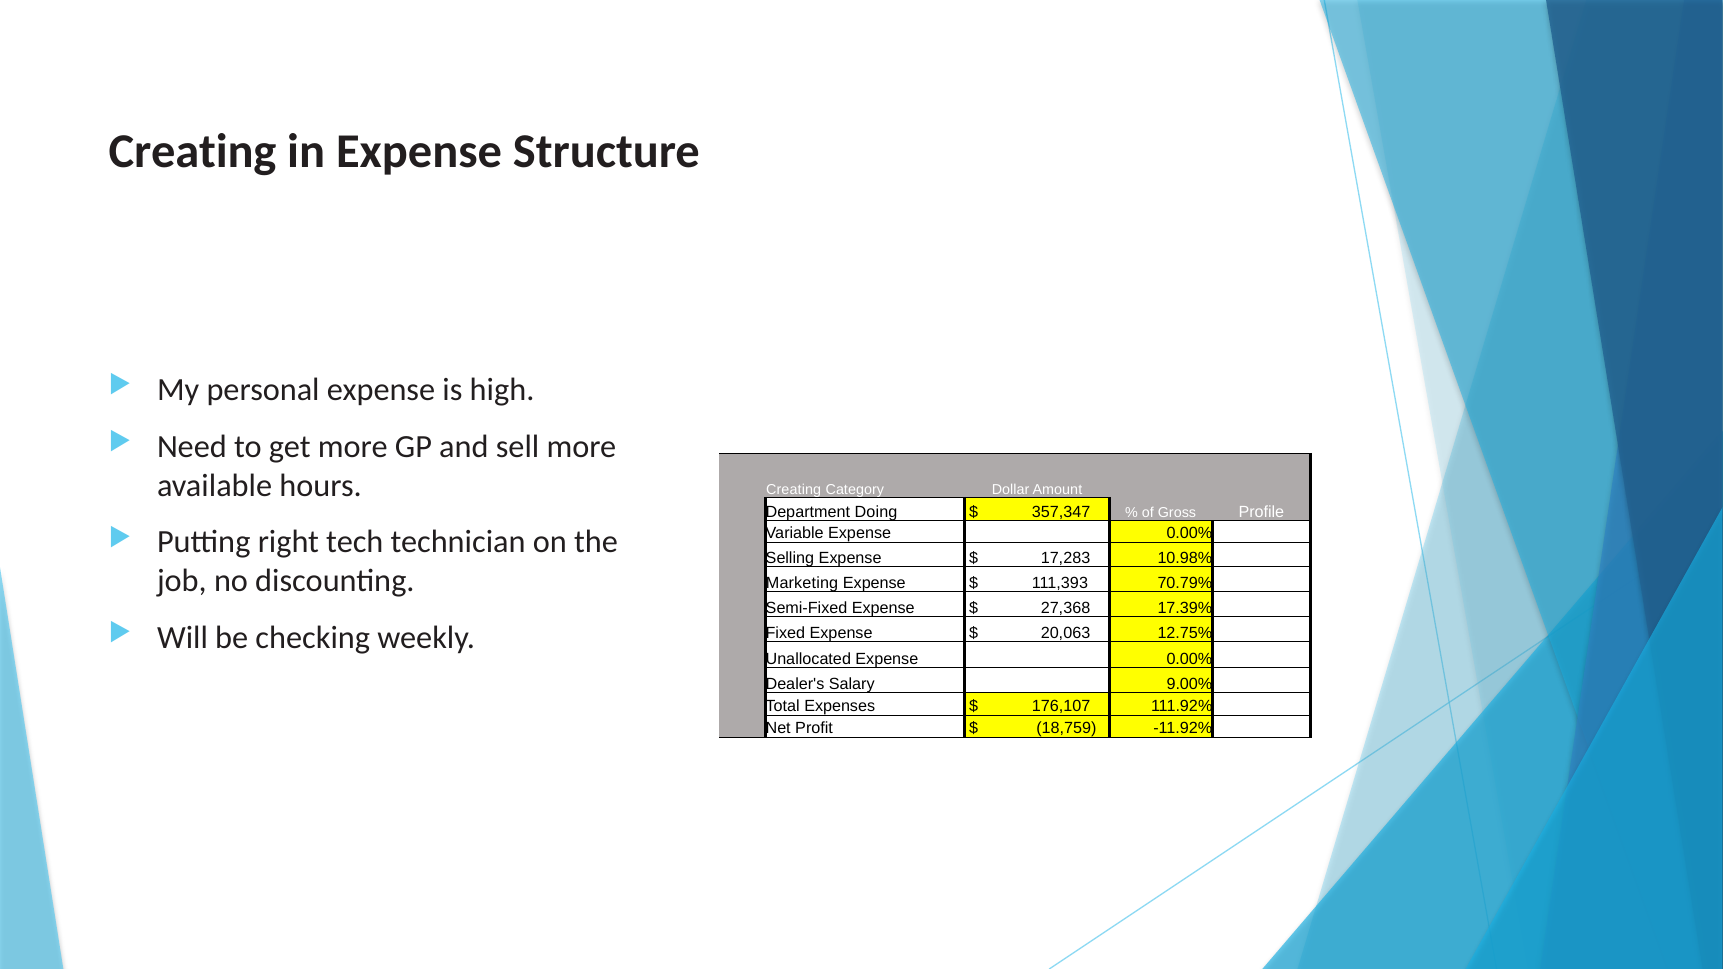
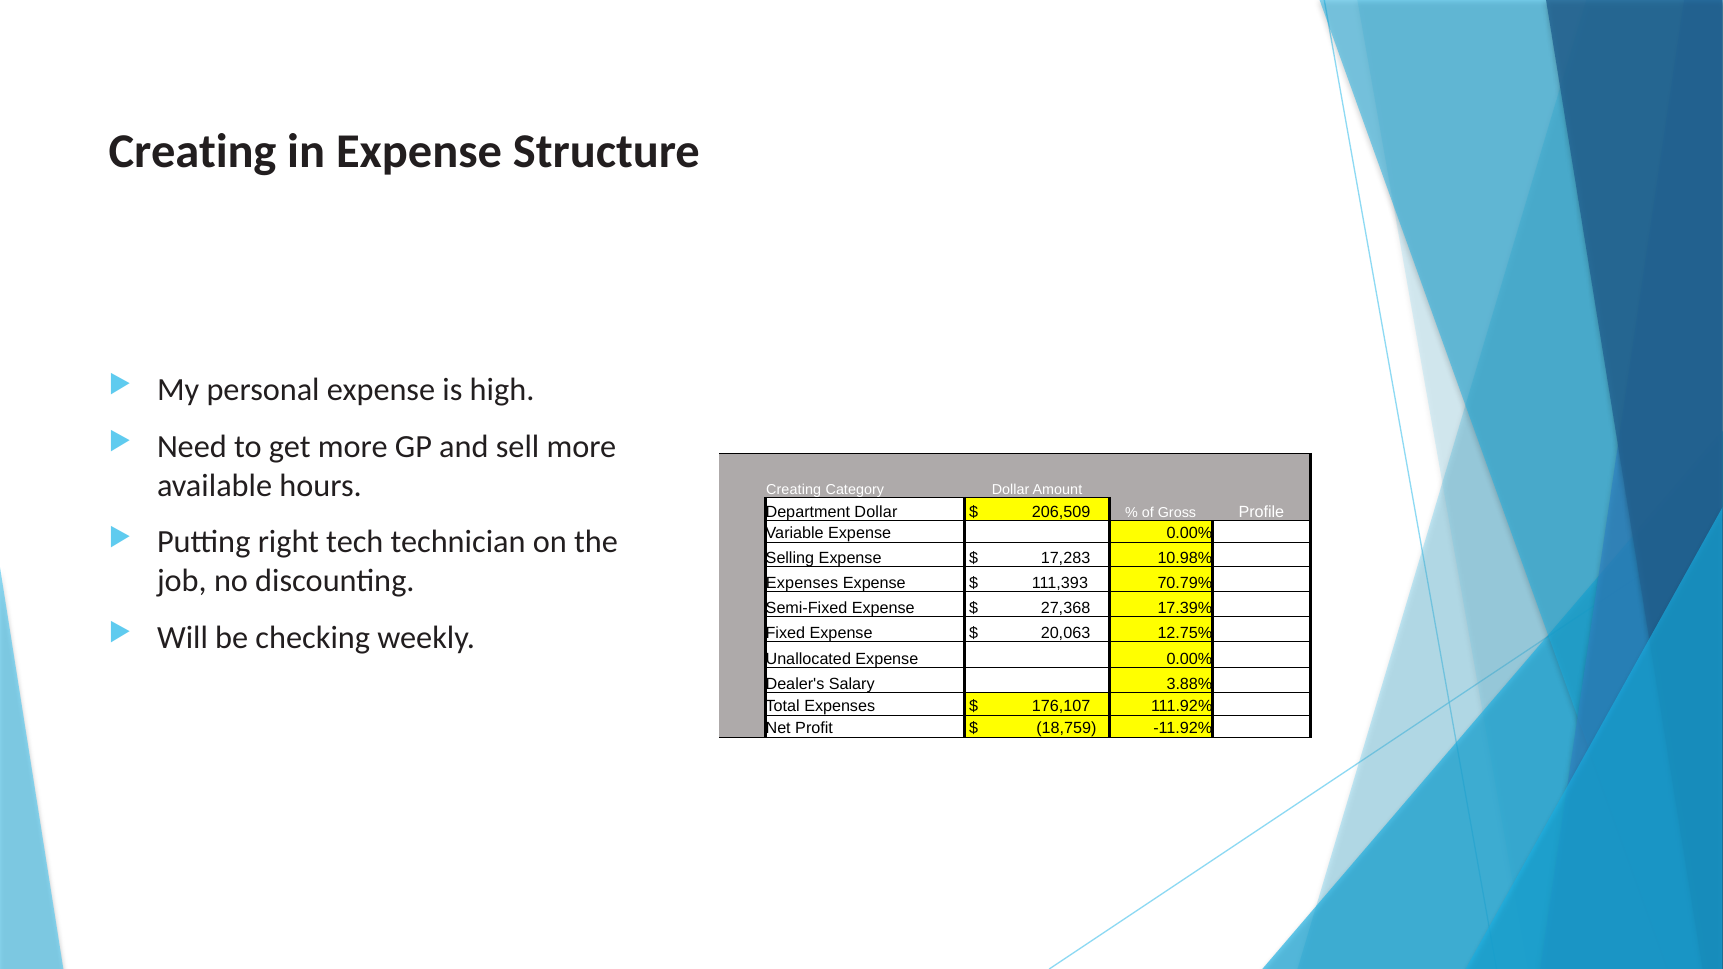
Department Doing: Doing -> Dollar
357,347: 357,347 -> 206,509
Marketing at (802, 583): Marketing -> Expenses
9.00%: 9.00% -> 3.88%
